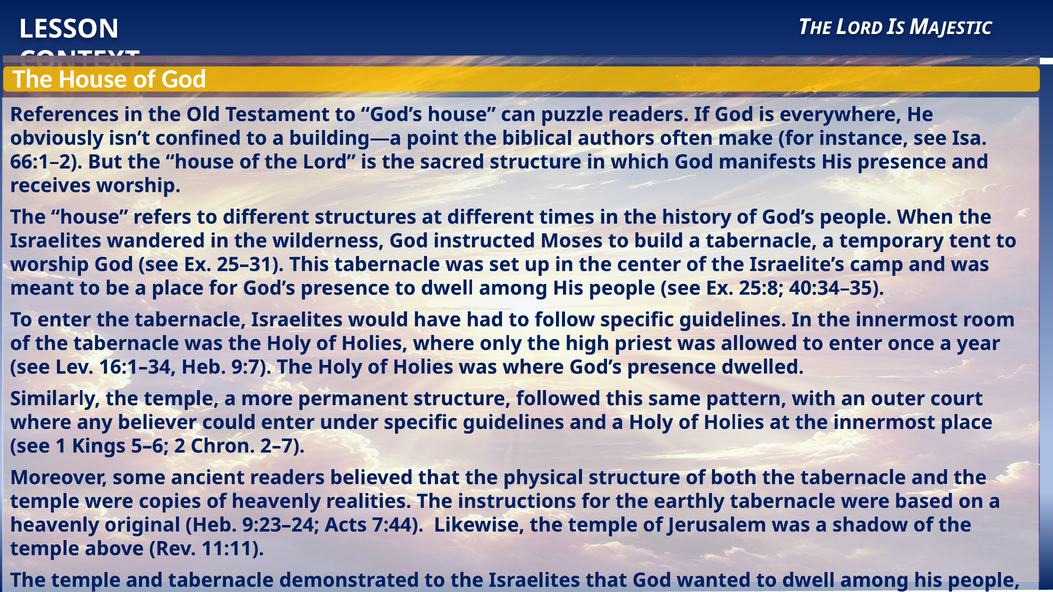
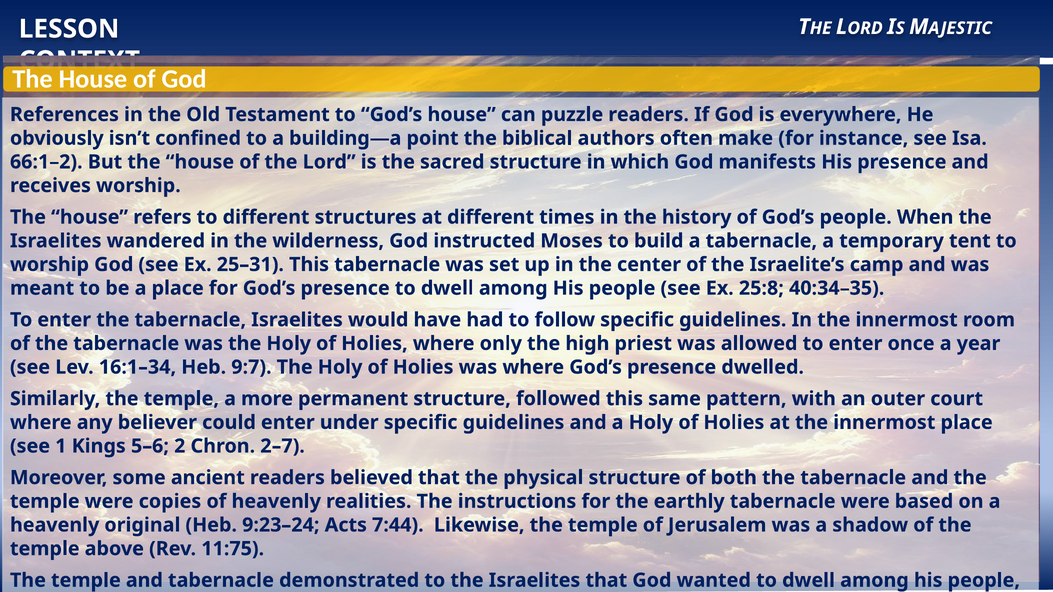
11:11: 11:11 -> 11:75
